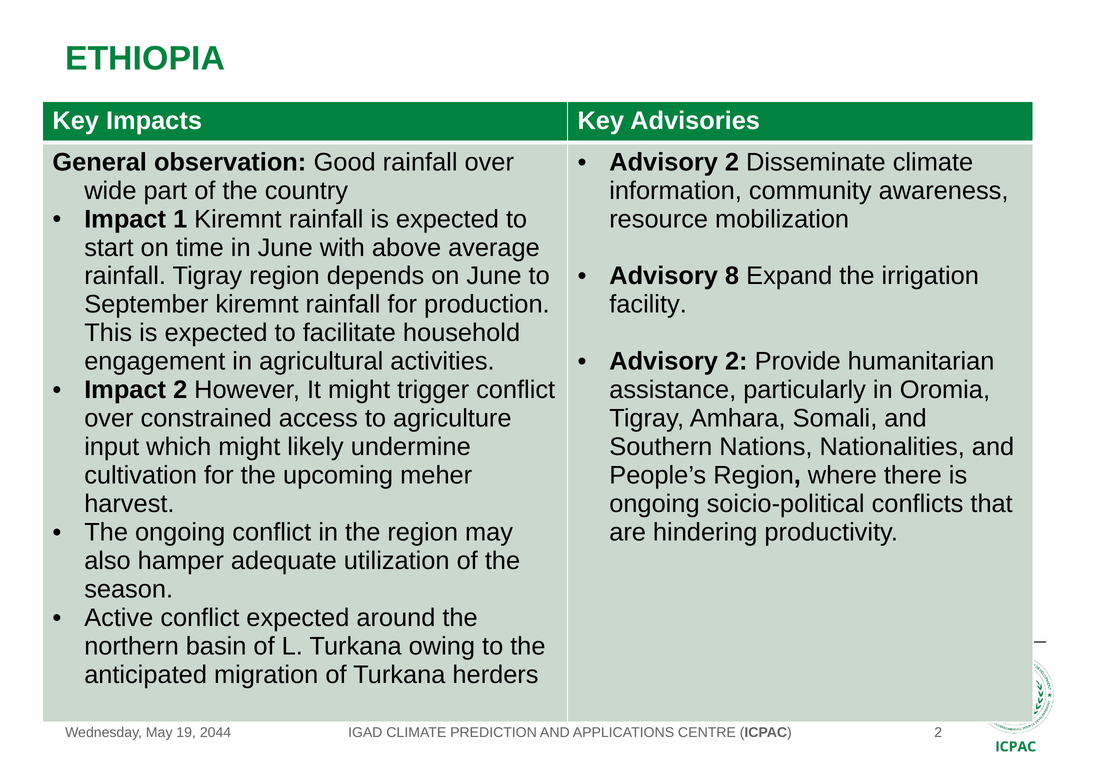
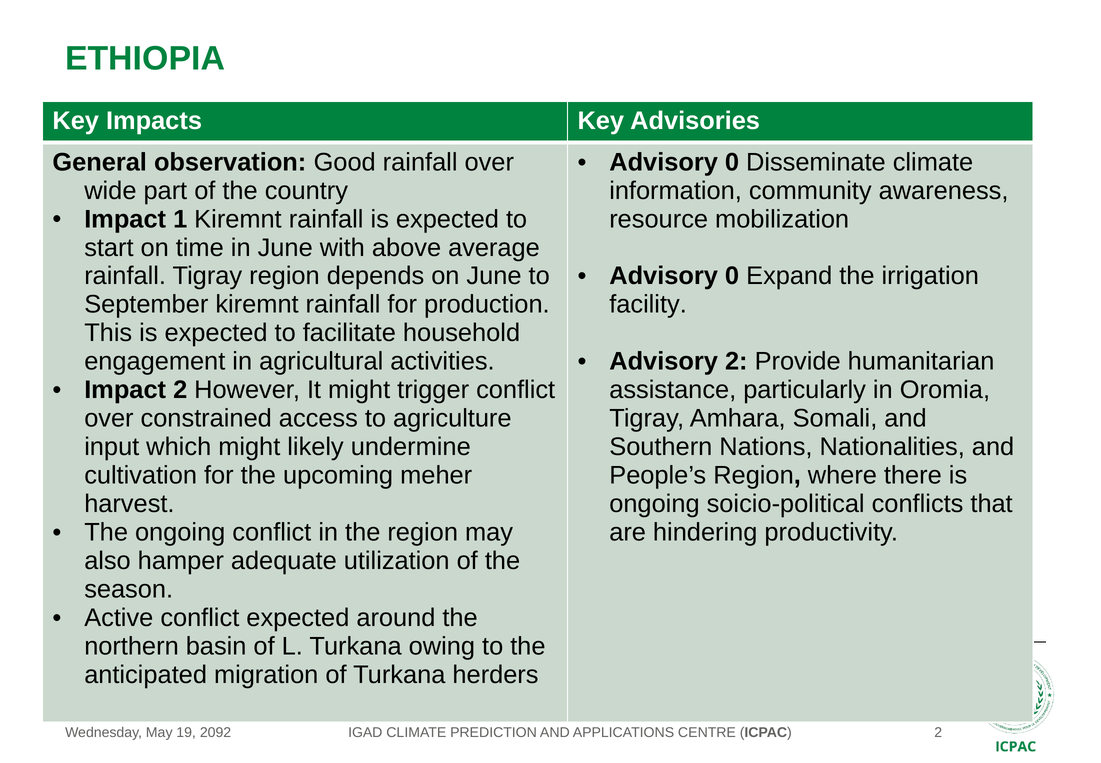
2 at (732, 162): 2 -> 0
8 at (732, 276): 8 -> 0
2044: 2044 -> 2092
